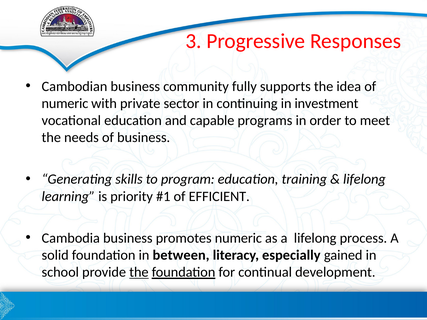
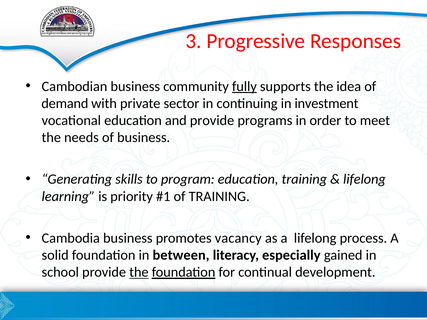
fully underline: none -> present
numeric at (65, 103): numeric -> demand
and capable: capable -> provide
of EFFICIENT: EFFICIENT -> TRAINING
promotes numeric: numeric -> vacancy
